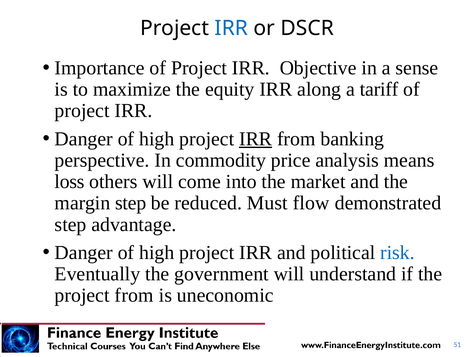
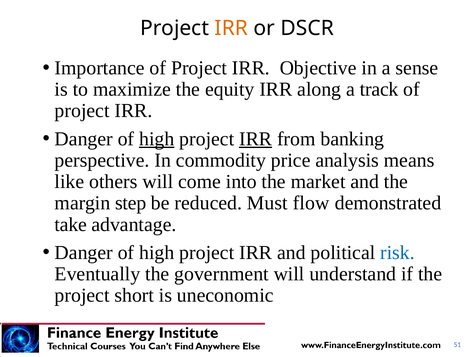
IRR at (231, 28) colour: blue -> orange
tariff: tariff -> track
high at (157, 139) underline: none -> present
loss: loss -> like
step at (71, 224): step -> take
project from: from -> short
